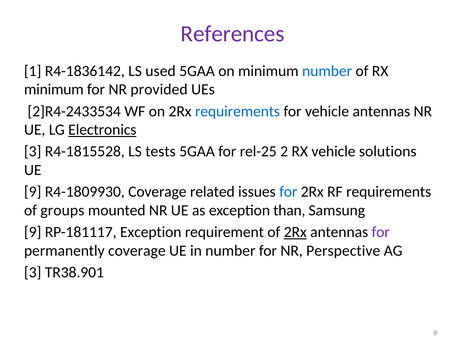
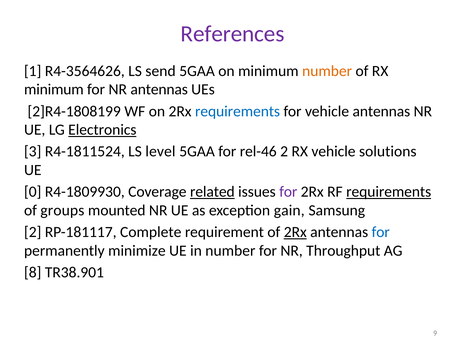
R4-1836142: R4-1836142 -> R4-3564626
used: used -> send
number at (327, 71) colour: blue -> orange
NR provided: provided -> antennas
2]R4-2433534: 2]R4-2433534 -> 2]R4-1808199
R4-1815528: R4-1815528 -> R4-1811524
tests: tests -> level
rel-25: rel-25 -> rel-46
9 at (33, 192): 9 -> 0
related underline: none -> present
for at (288, 192) colour: blue -> purple
requirements at (389, 192) underline: none -> present
than: than -> gain
9 at (33, 232): 9 -> 2
RP-181117 Exception: Exception -> Complete
for at (381, 232) colour: purple -> blue
permanently coverage: coverage -> minimize
Perspective: Perspective -> Throughput
3 at (33, 272): 3 -> 8
